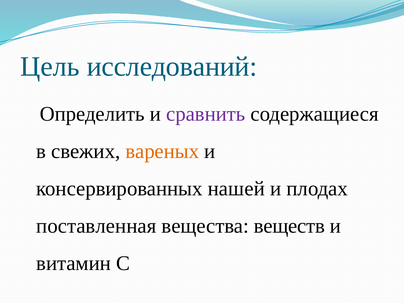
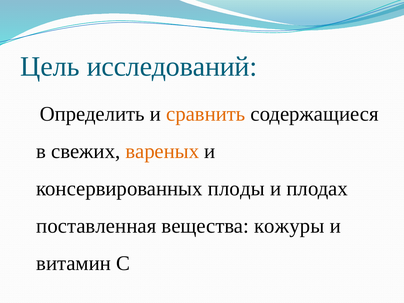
сравнить colour: purple -> orange
нашей: нашей -> плоды
веществ: веществ -> кожуры
